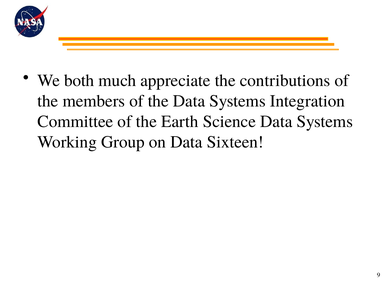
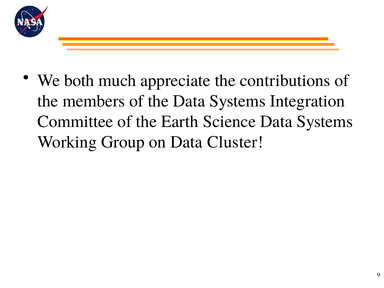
Sixteen: Sixteen -> Cluster
